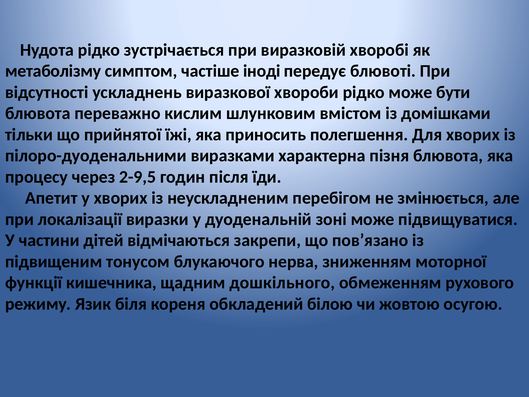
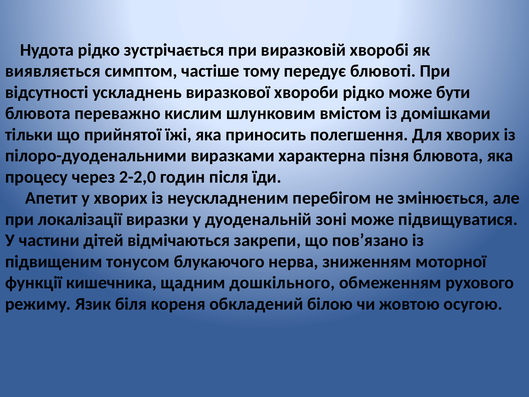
метаболізму: метаболізму -> виявляється
iнодi: iнодi -> тому
2-9,5: 2-9,5 -> 2-2,0
